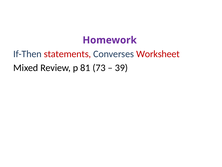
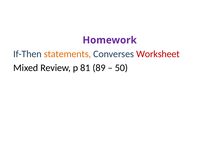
statements colour: red -> orange
73: 73 -> 89
39: 39 -> 50
